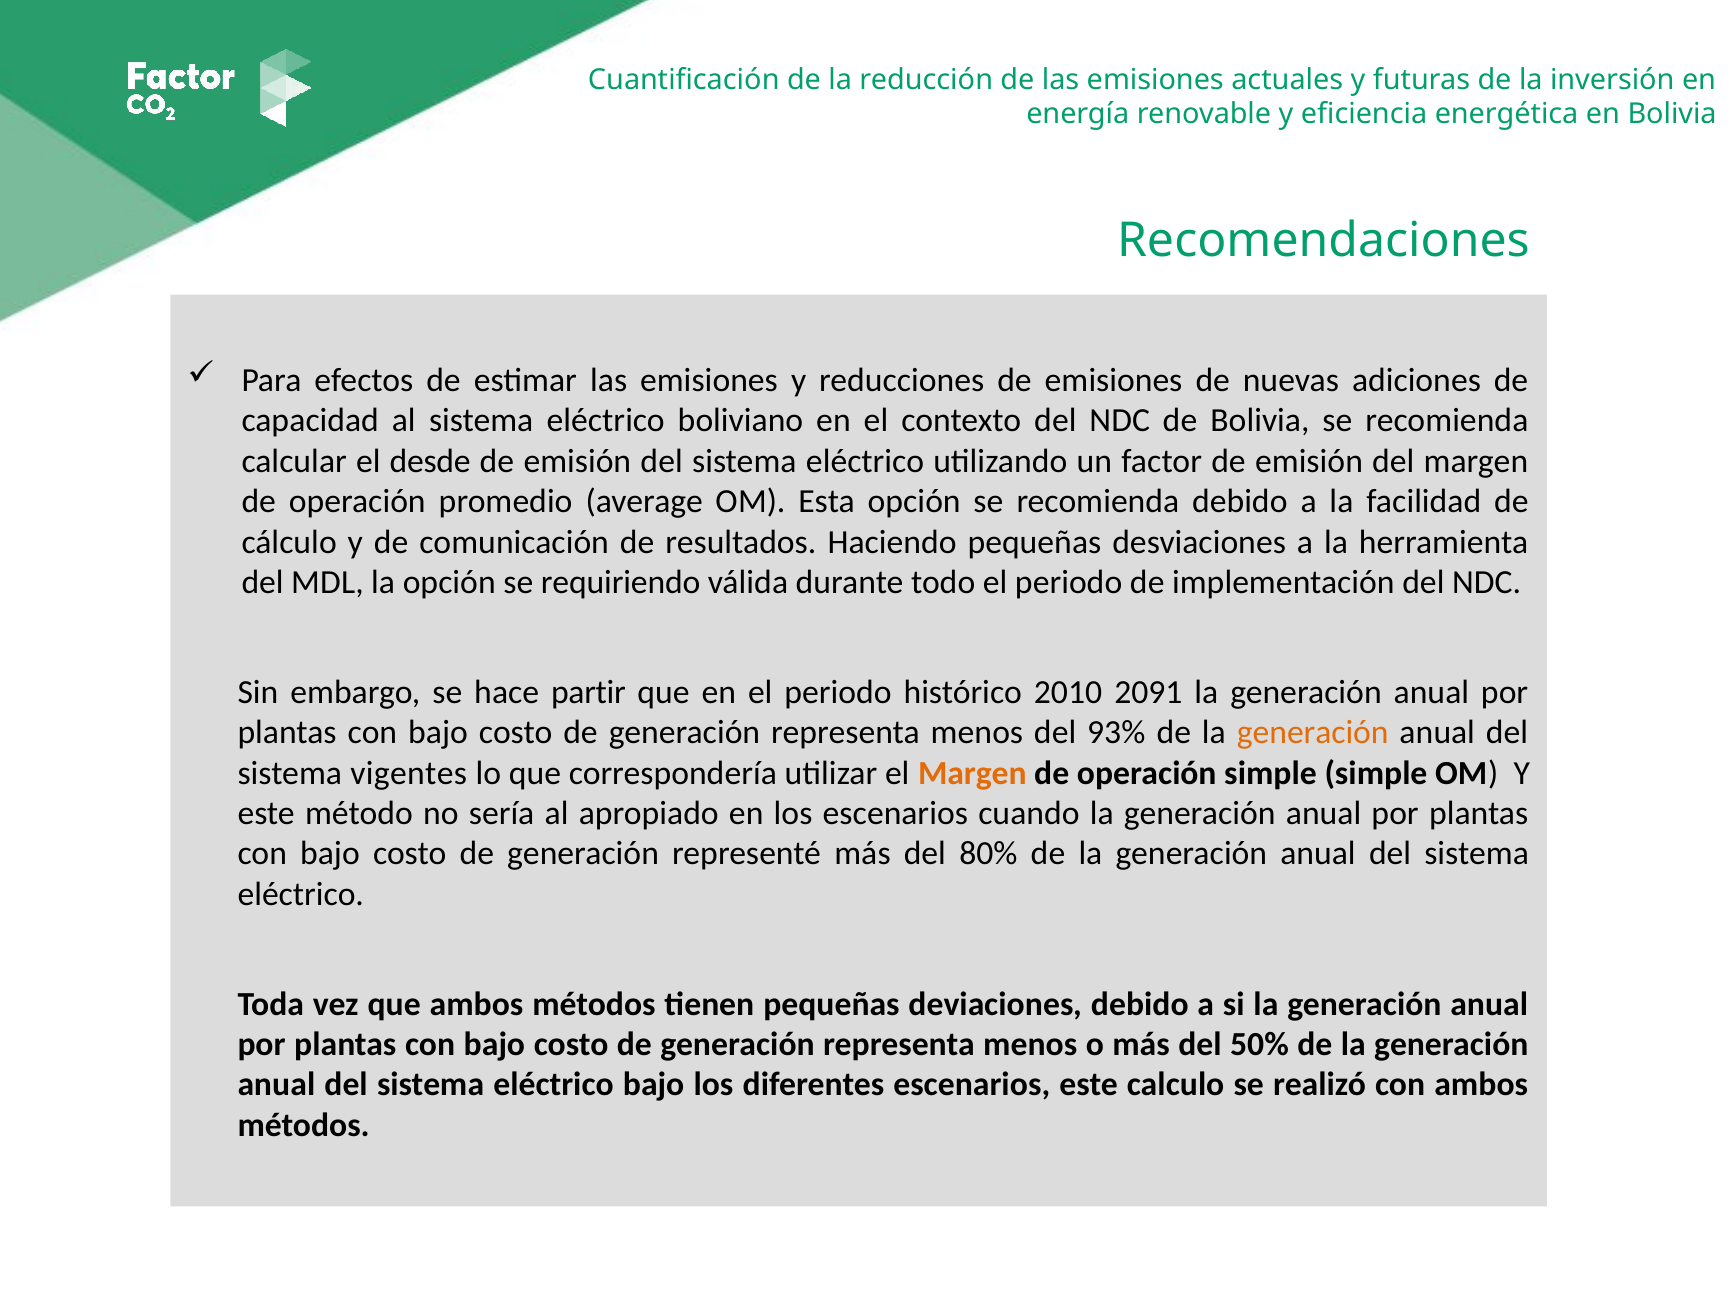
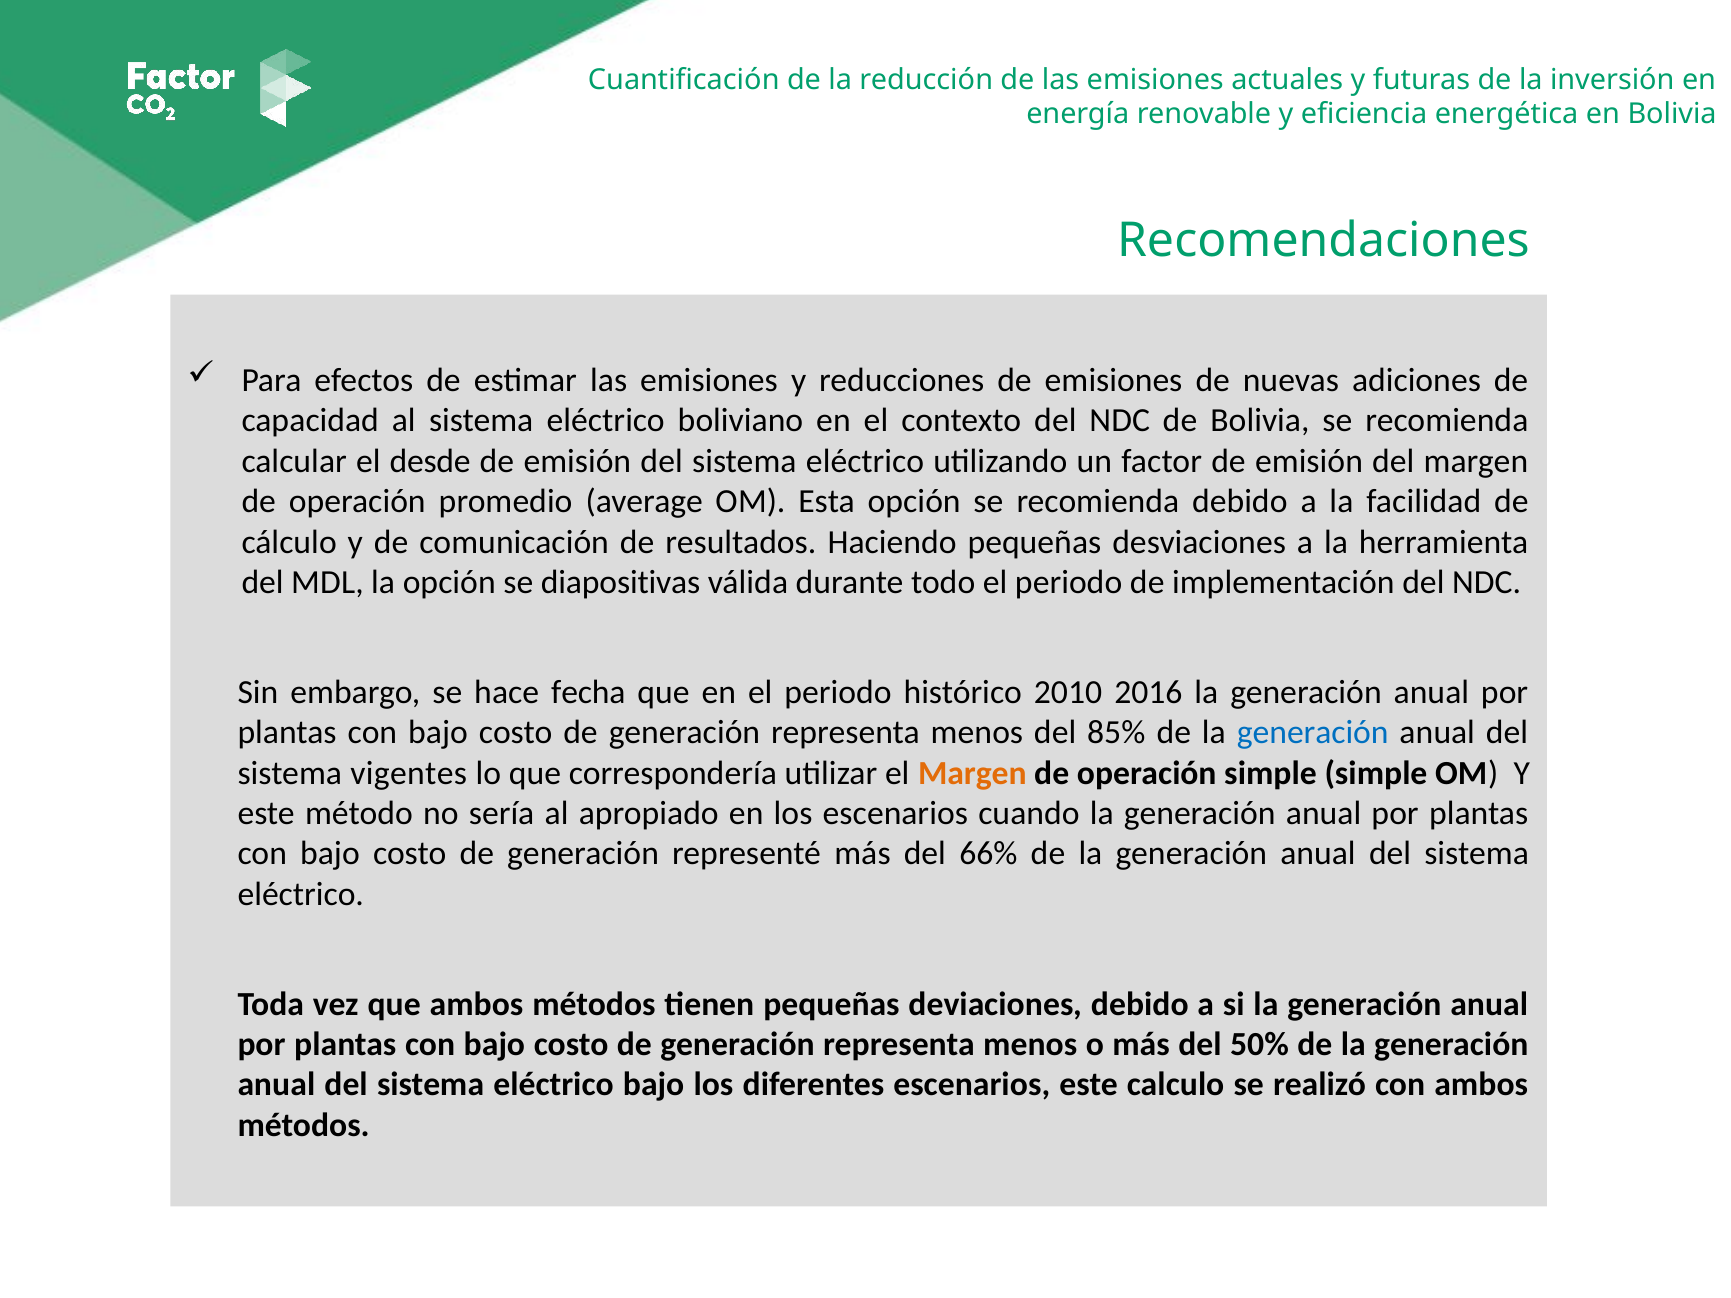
requiriendo: requiriendo -> diapositivas
partir: partir -> fecha
2091: 2091 -> 2016
93%: 93% -> 85%
generación at (1313, 733) colour: orange -> blue
80%: 80% -> 66%
